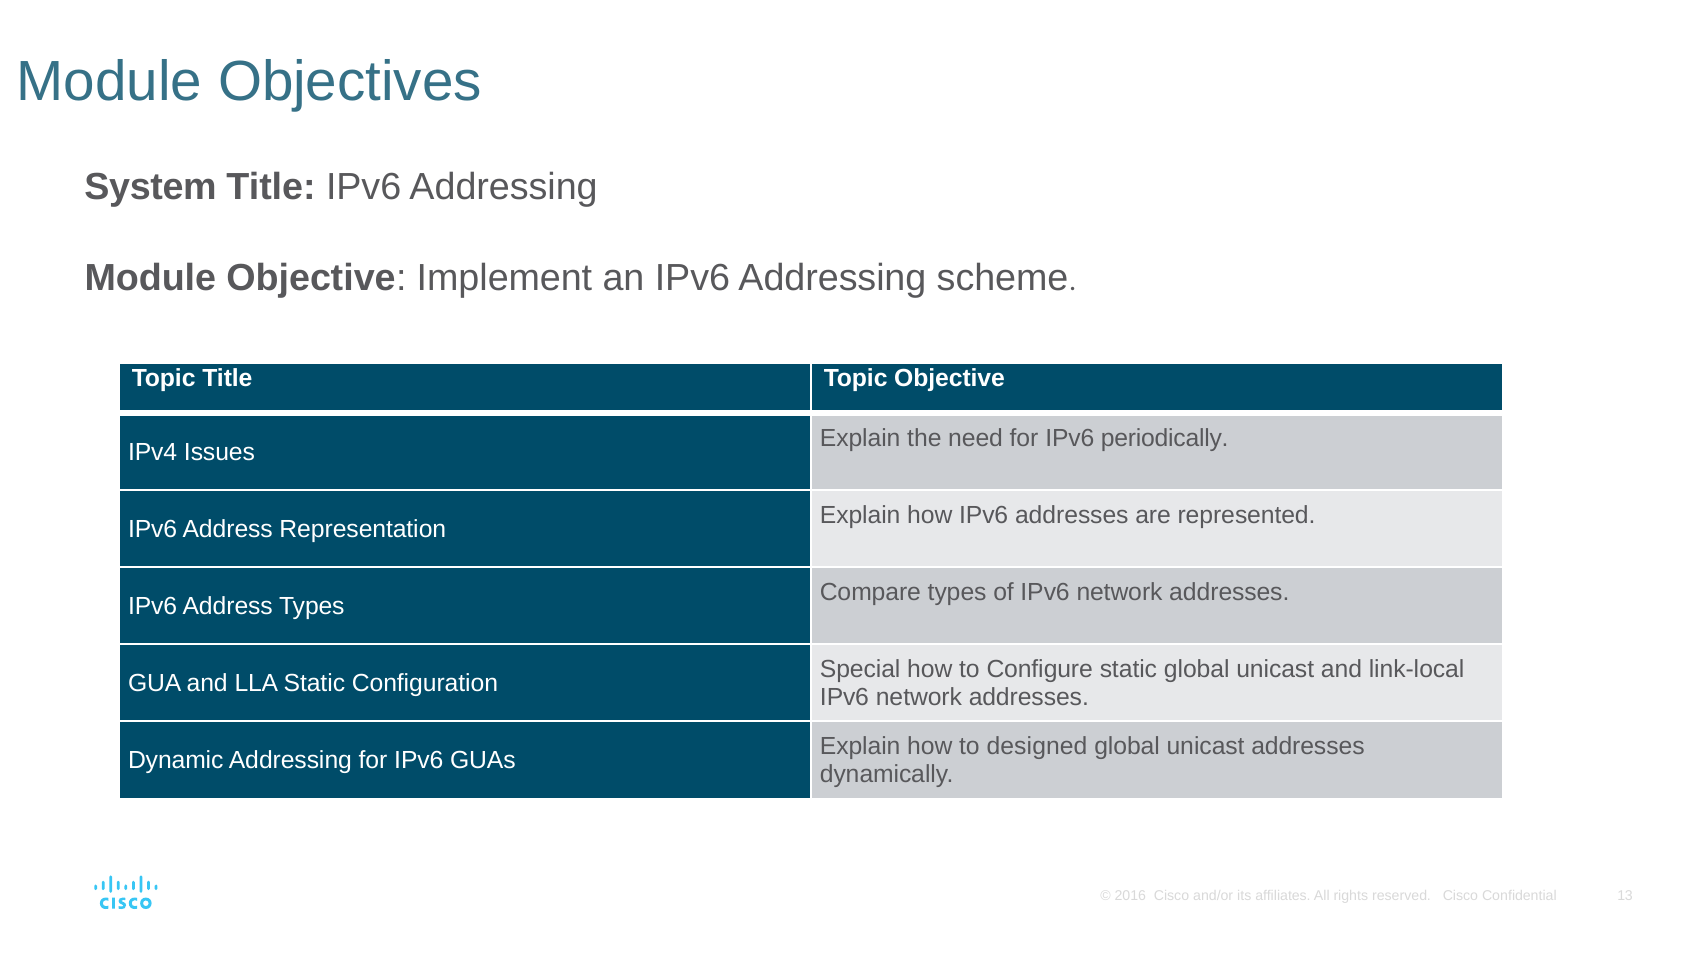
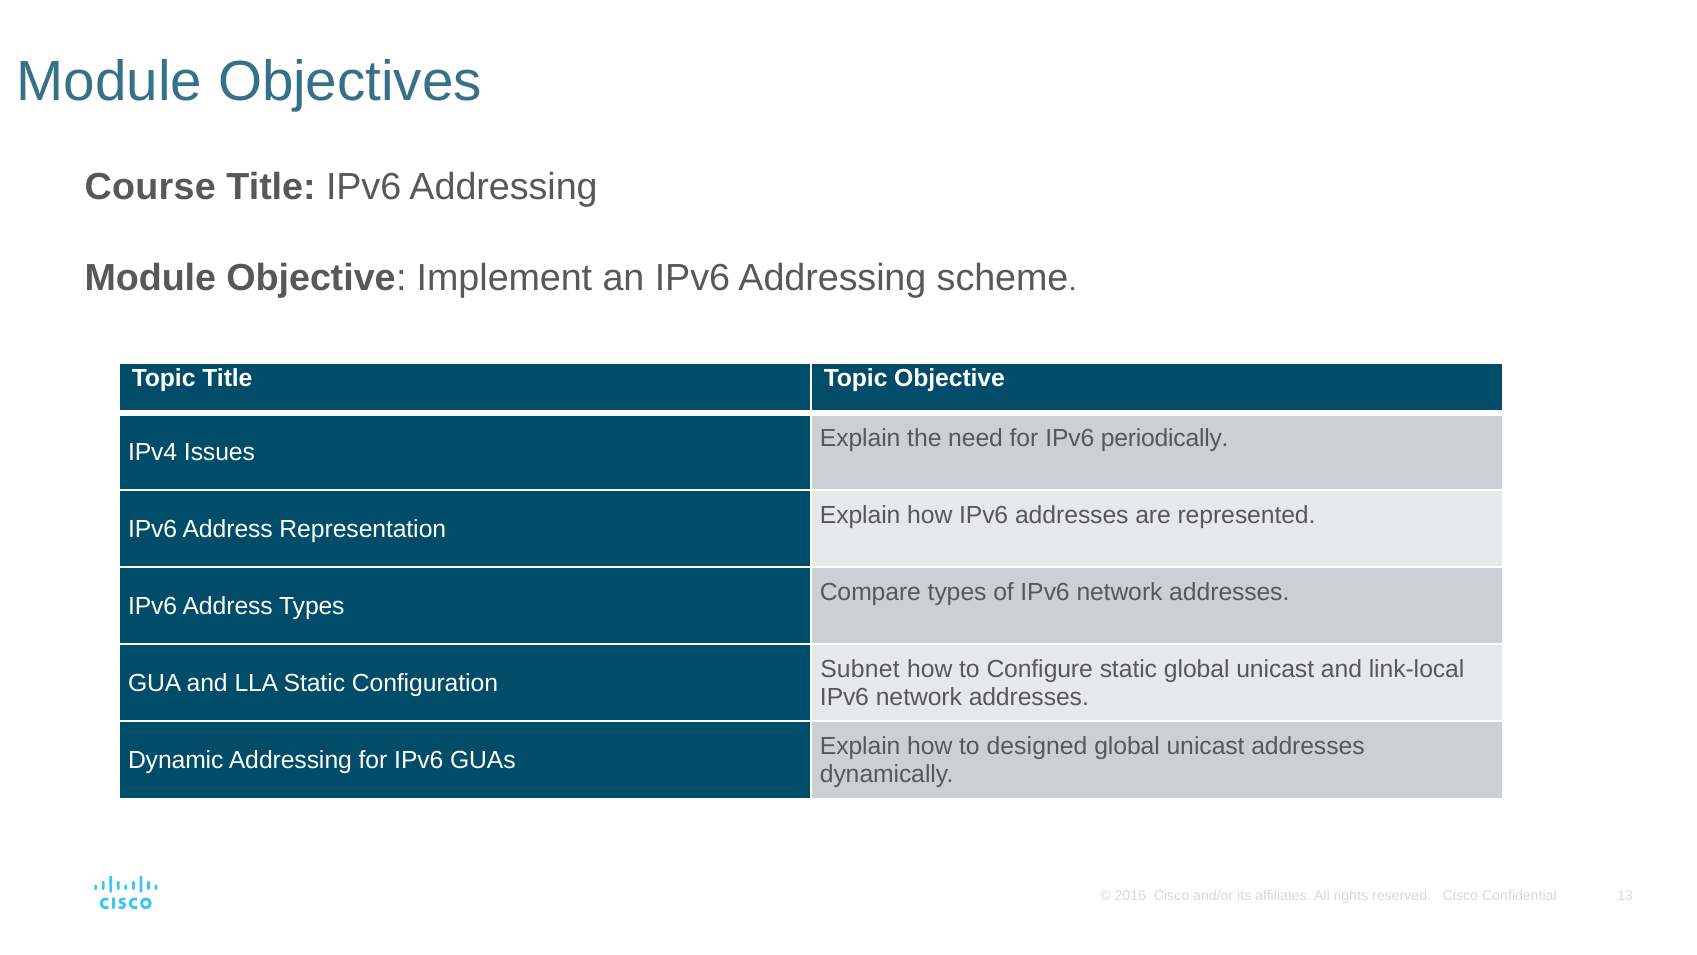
System: System -> Course
Special: Special -> Subnet
